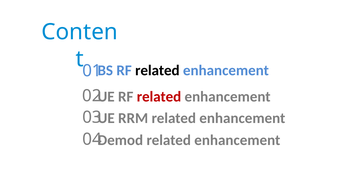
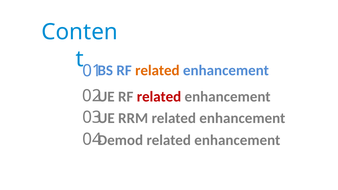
related at (157, 70) colour: black -> orange
